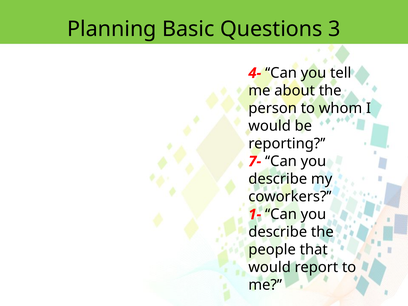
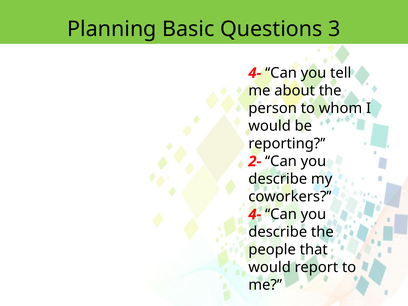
7-: 7- -> 2-
1- at (255, 214): 1- -> 4-
